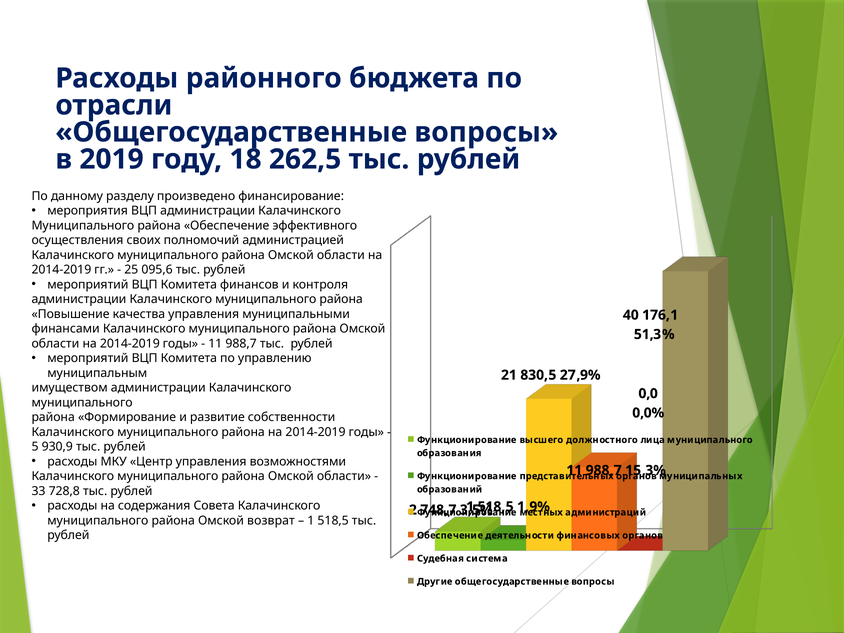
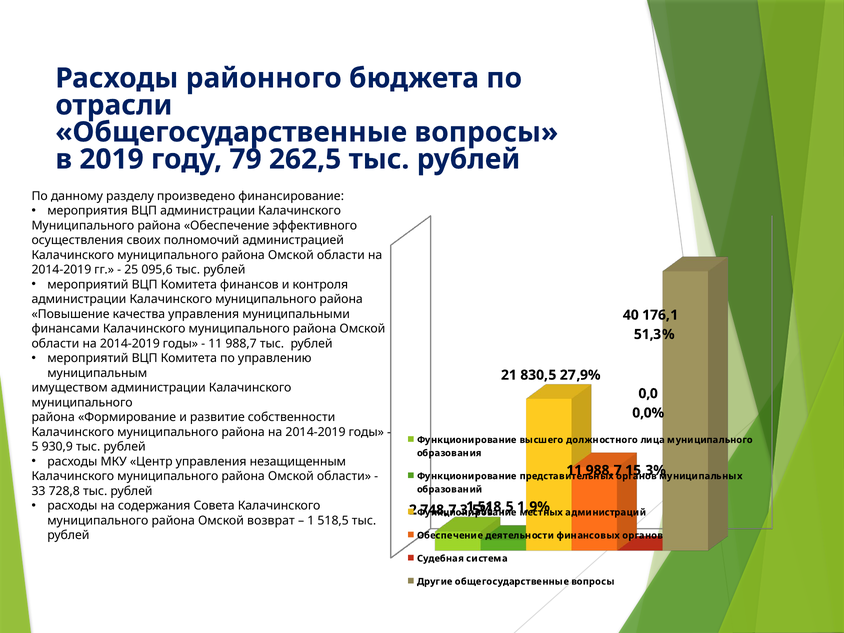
18: 18 -> 79
возможностями: возможностями -> незащищенным
